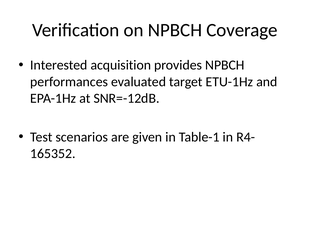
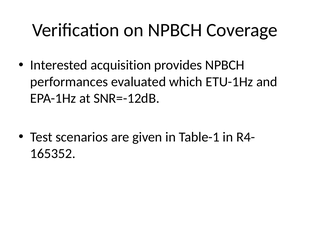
target: target -> which
